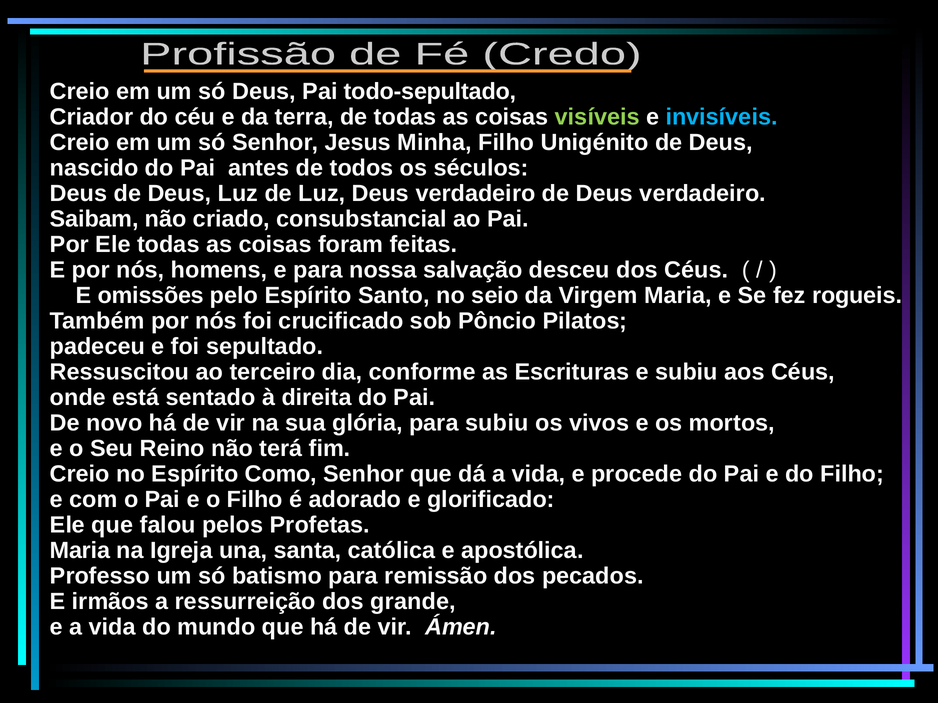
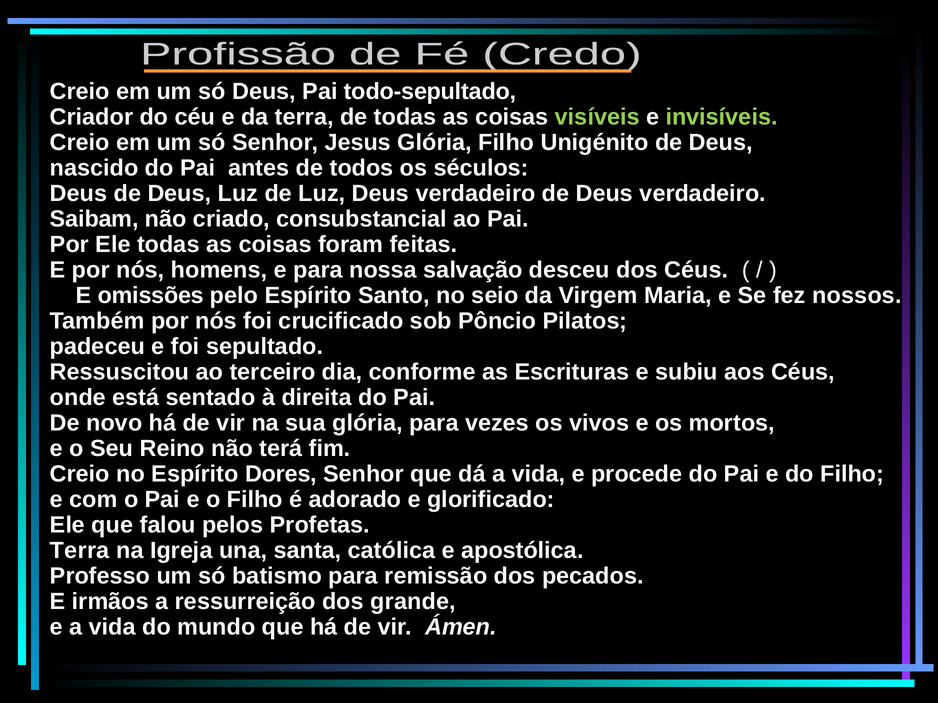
invisíveis colour: light blue -> light green
Jesus Minha: Minha -> Glória
rogueis: rogueis -> nossos
para subiu: subiu -> vezes
Como: Como -> Dores
Maria at (80, 551): Maria -> Terra
